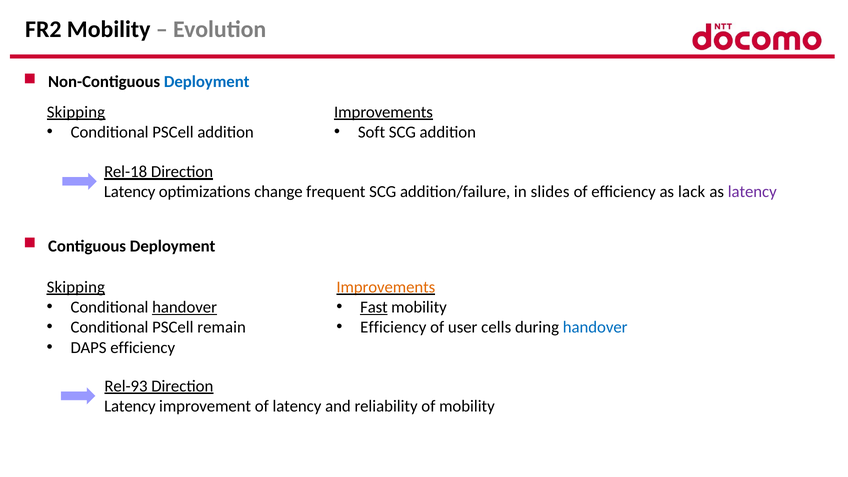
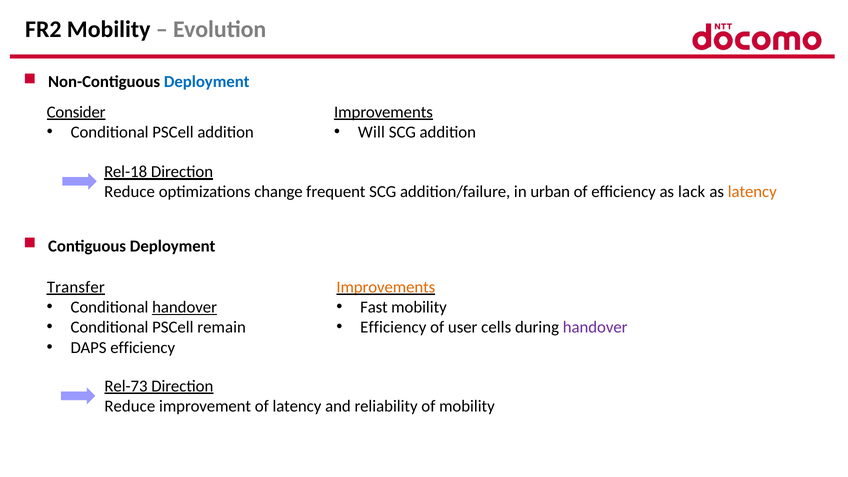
Skipping at (76, 112): Skipping -> Consider
Soft: Soft -> Will
Latency at (130, 192): Latency -> Reduce
slides: slides -> urban
latency at (752, 192) colour: purple -> orange
Skipping at (76, 287): Skipping -> Transfer
Fast underline: present -> none
handover at (595, 327) colour: blue -> purple
Rel-93: Rel-93 -> Rel-73
Latency at (130, 406): Latency -> Reduce
